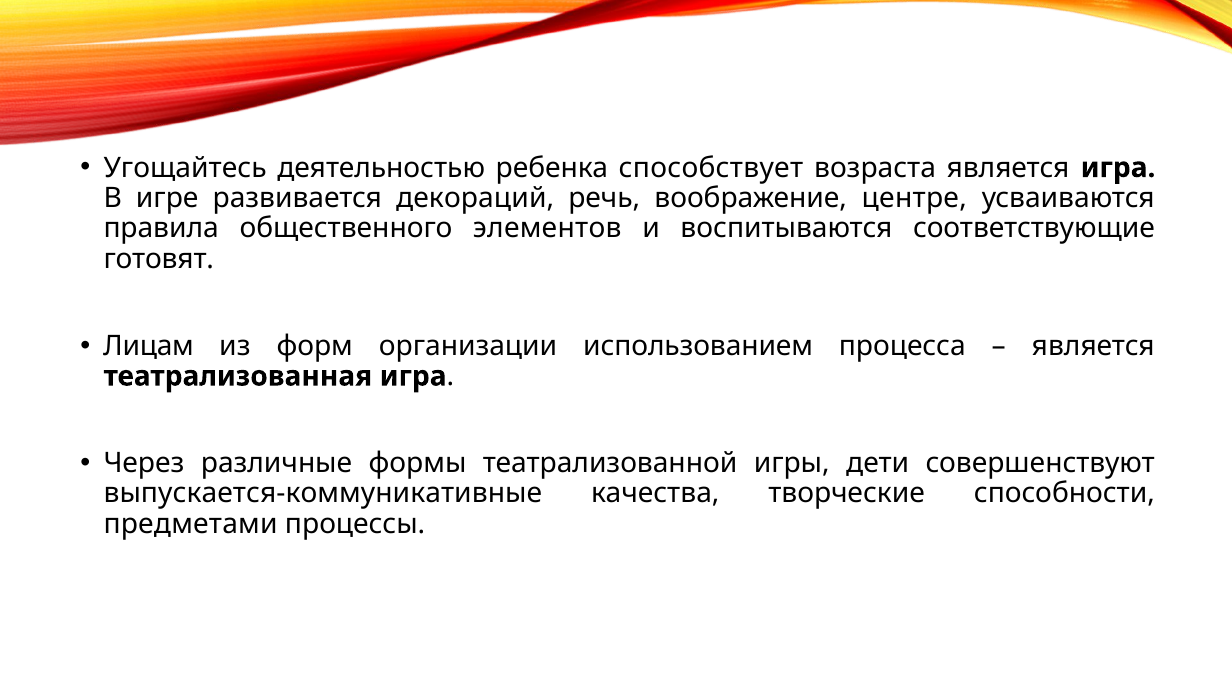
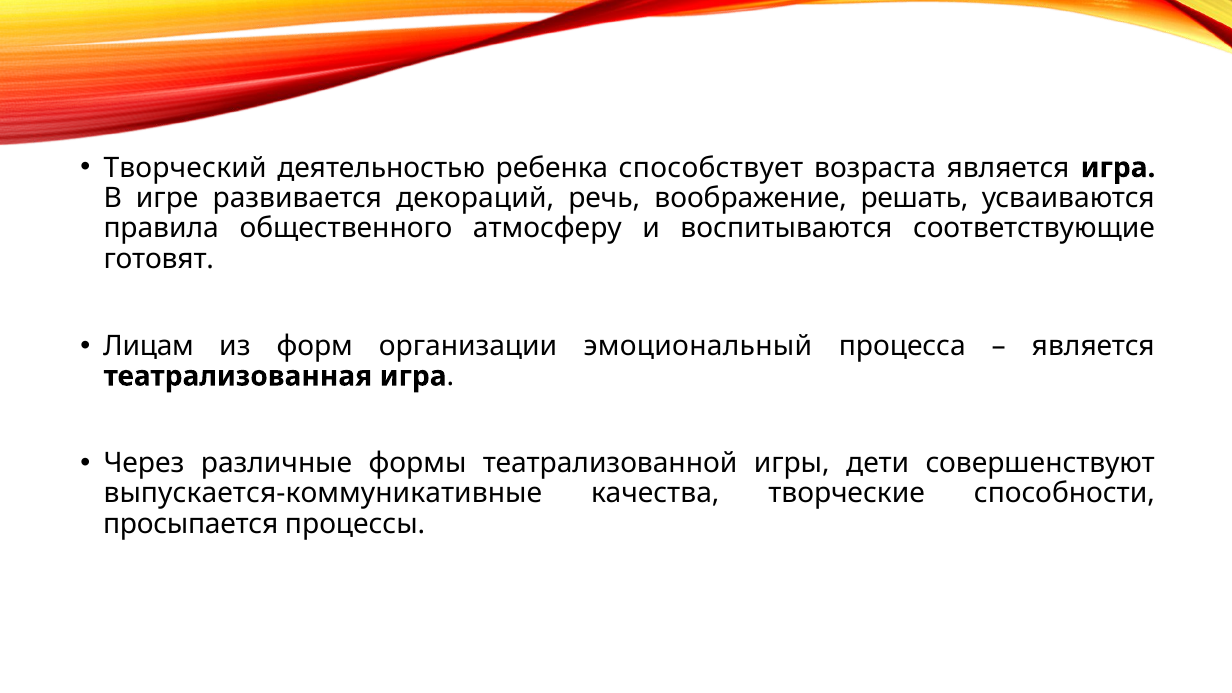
Угощайтесь: Угощайтесь -> Творческий
центре: центре -> решать
элементов: элементов -> атмосферу
использованием: использованием -> эмоциональный
предметами: предметами -> просыпается
